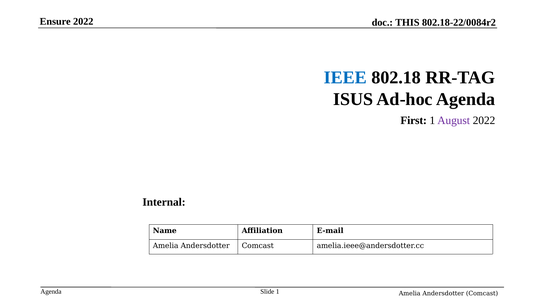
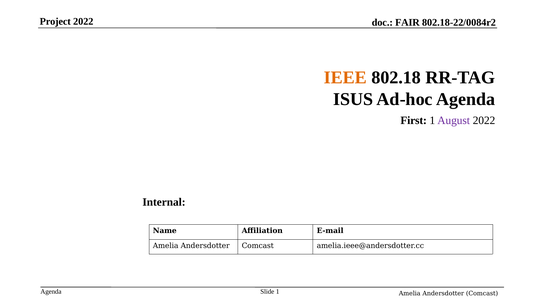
Ensure: Ensure -> Project
THIS: THIS -> FAIR
IEEE colour: blue -> orange
